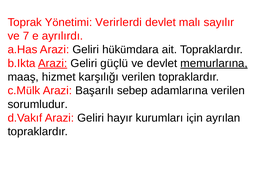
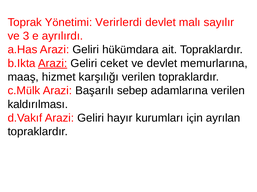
7: 7 -> 3
güçlü: güçlü -> ceket
memurlarına underline: present -> none
sorumludur: sorumludur -> kaldırılması
